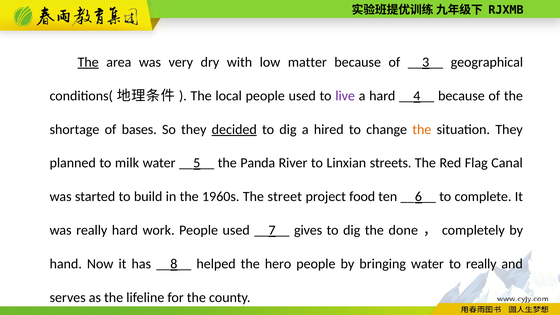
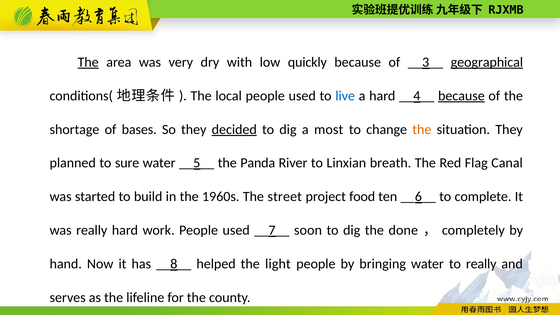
matter: matter -> quickly
geographical underline: none -> present
live colour: purple -> blue
because at (461, 96) underline: none -> present
hired: hired -> most
milk: milk -> sure
streets: streets -> breath
gives: gives -> soon
hero: hero -> light
